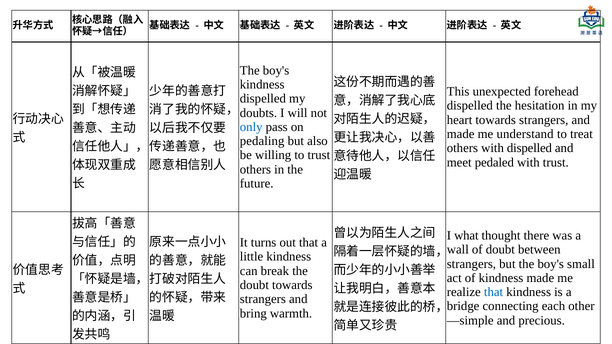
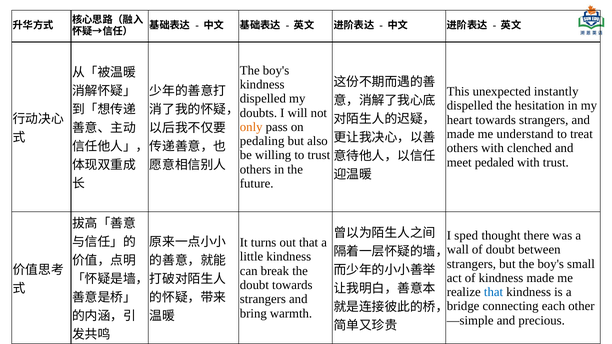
forehead: forehead -> instantly
only colour: blue -> orange
with dispelled: dispelled -> clenched
what: what -> sped
